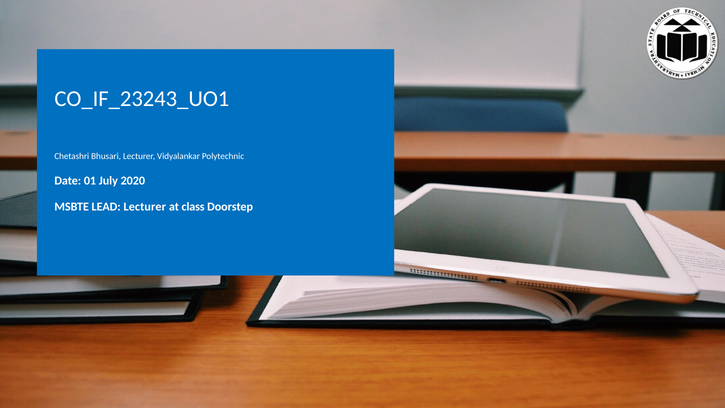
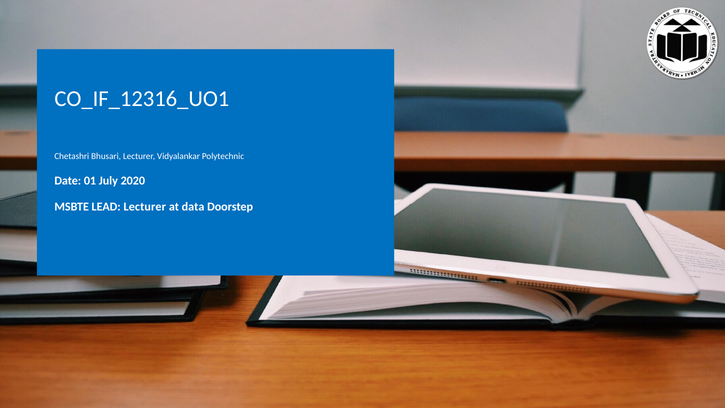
CO_IF_23243_UO1: CO_IF_23243_UO1 -> CO_IF_12316_UO1
class: class -> data
